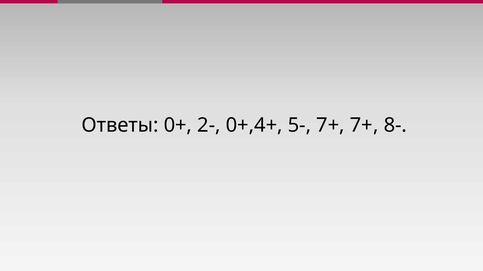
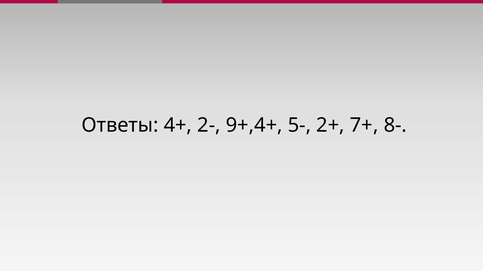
0+: 0+ -> 4+
0+,4+: 0+,4+ -> 9+,4+
5- 7+: 7+ -> 2+
